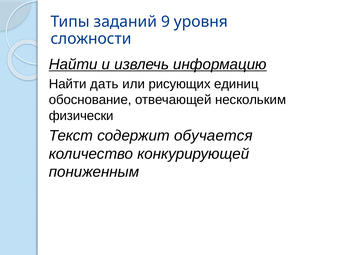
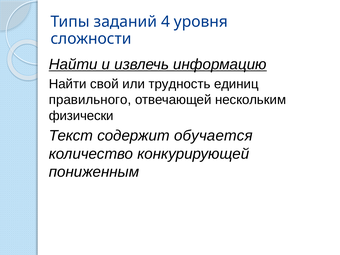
9: 9 -> 4
дать: дать -> свой
рисующих: рисующих -> трудность
обоснование: обоснование -> правильного
